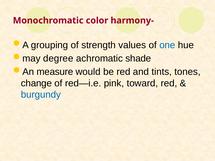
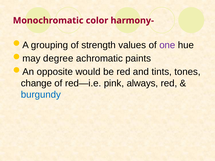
one colour: blue -> purple
shade: shade -> paints
measure: measure -> opposite
toward: toward -> always
